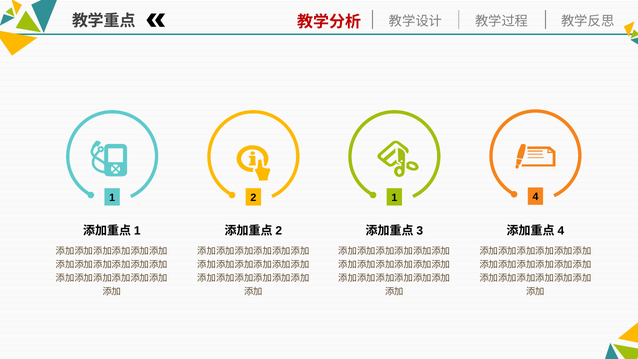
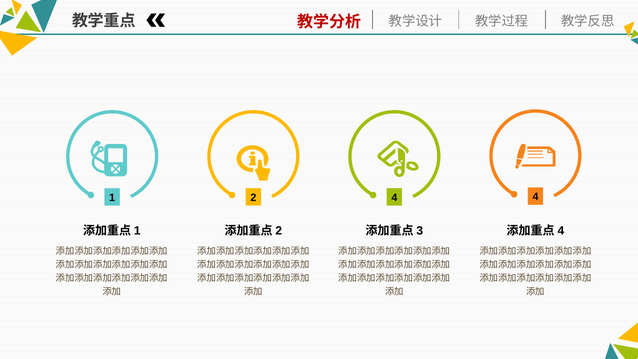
2 1: 1 -> 4
